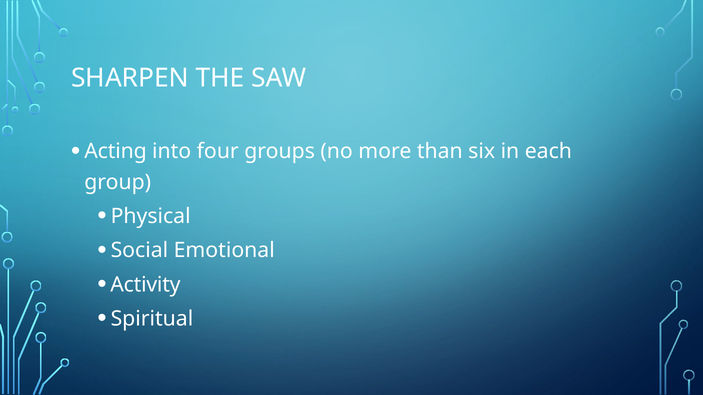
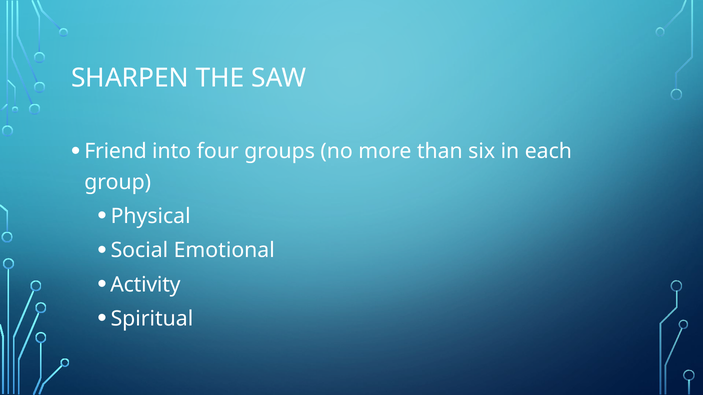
Acting: Acting -> Friend
